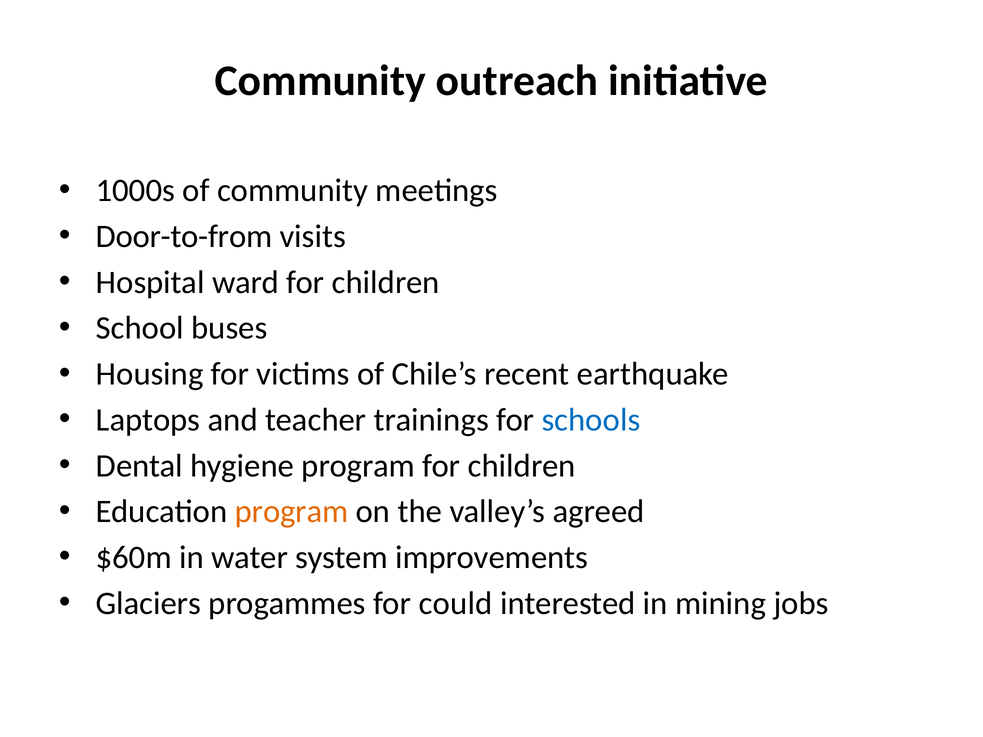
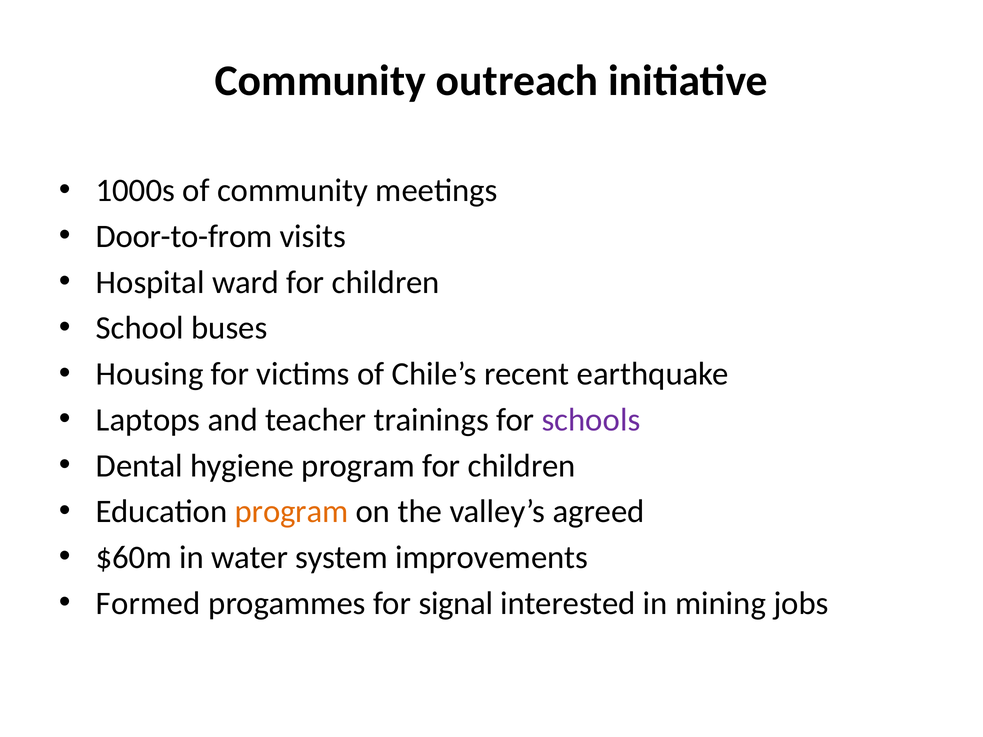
schools colour: blue -> purple
Glaciers: Glaciers -> Formed
could: could -> signal
